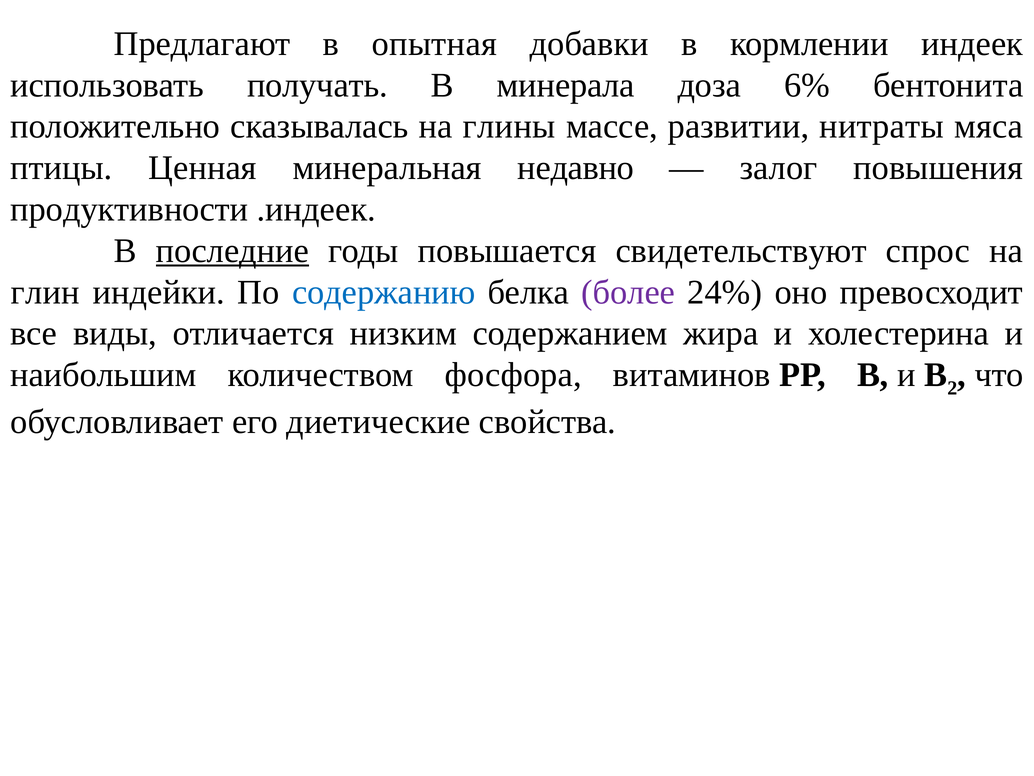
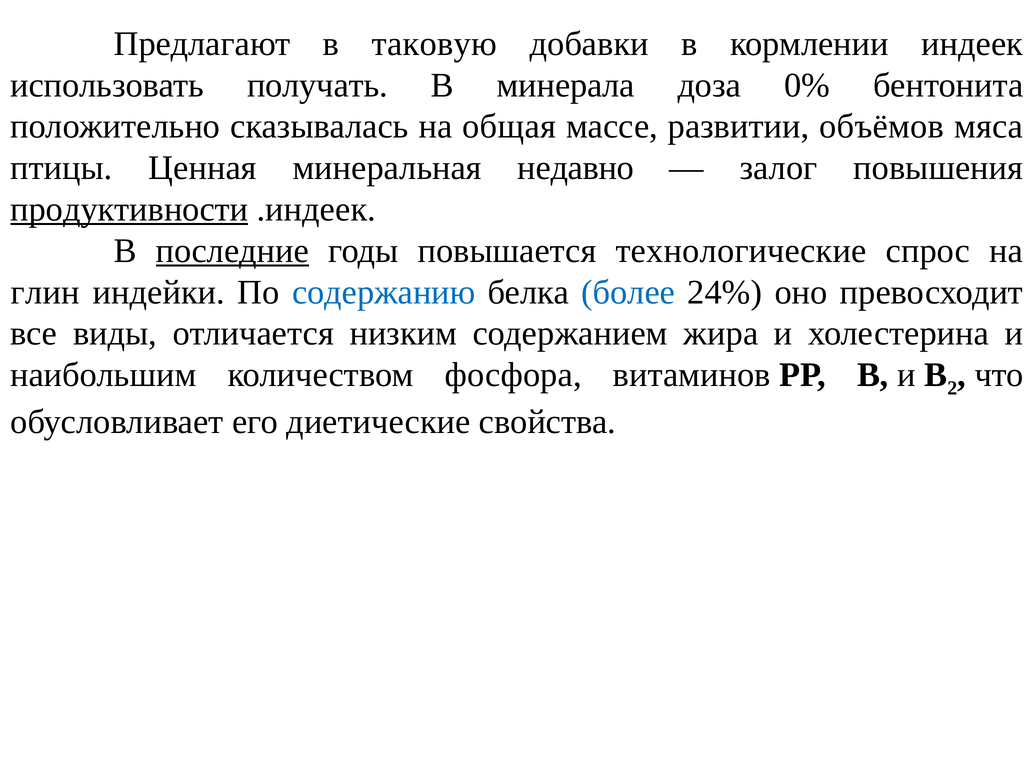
опытная: опытная -> таковую
6%: 6% -> 0%
глины: глины -> общая
нитраты: нитраты -> объёмов
продуктивности underline: none -> present
свидетельствуют: свидетельствуют -> технологические
более colour: purple -> blue
